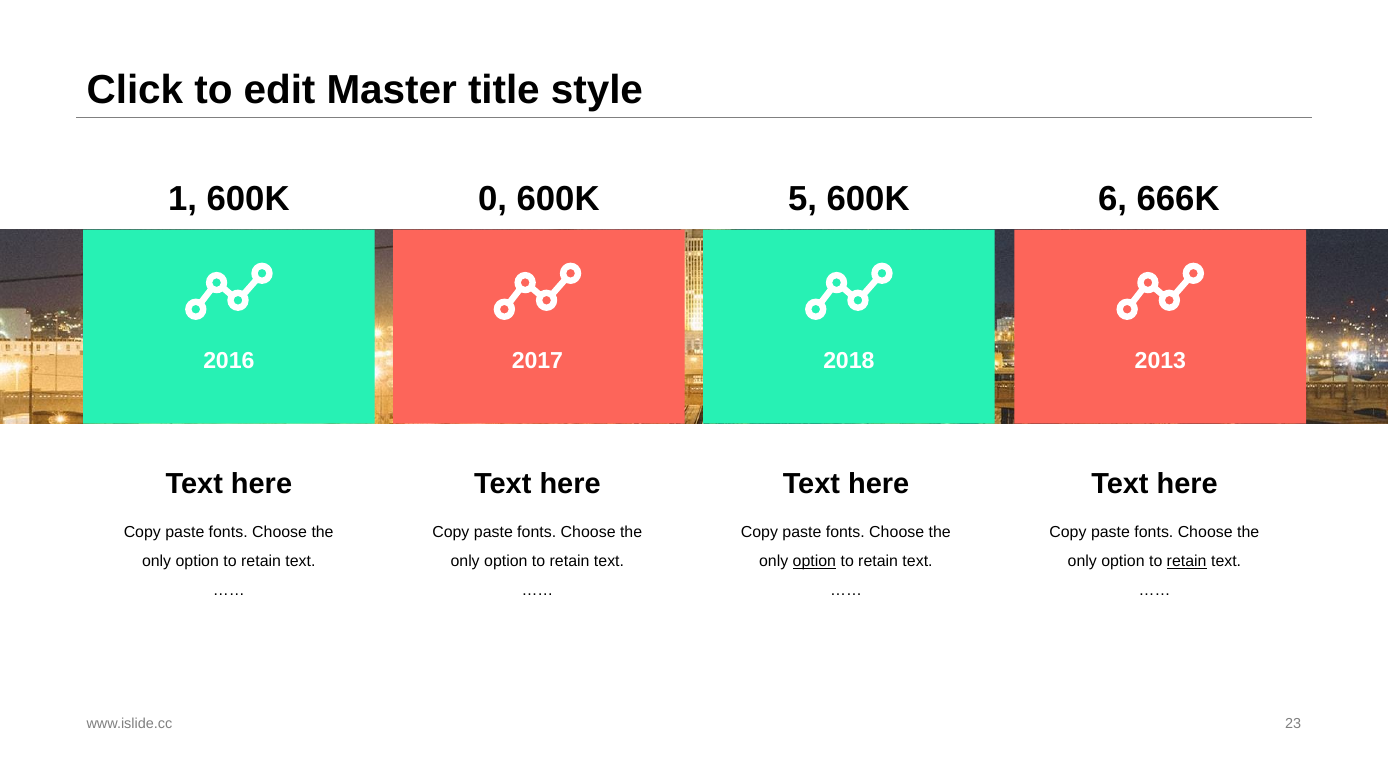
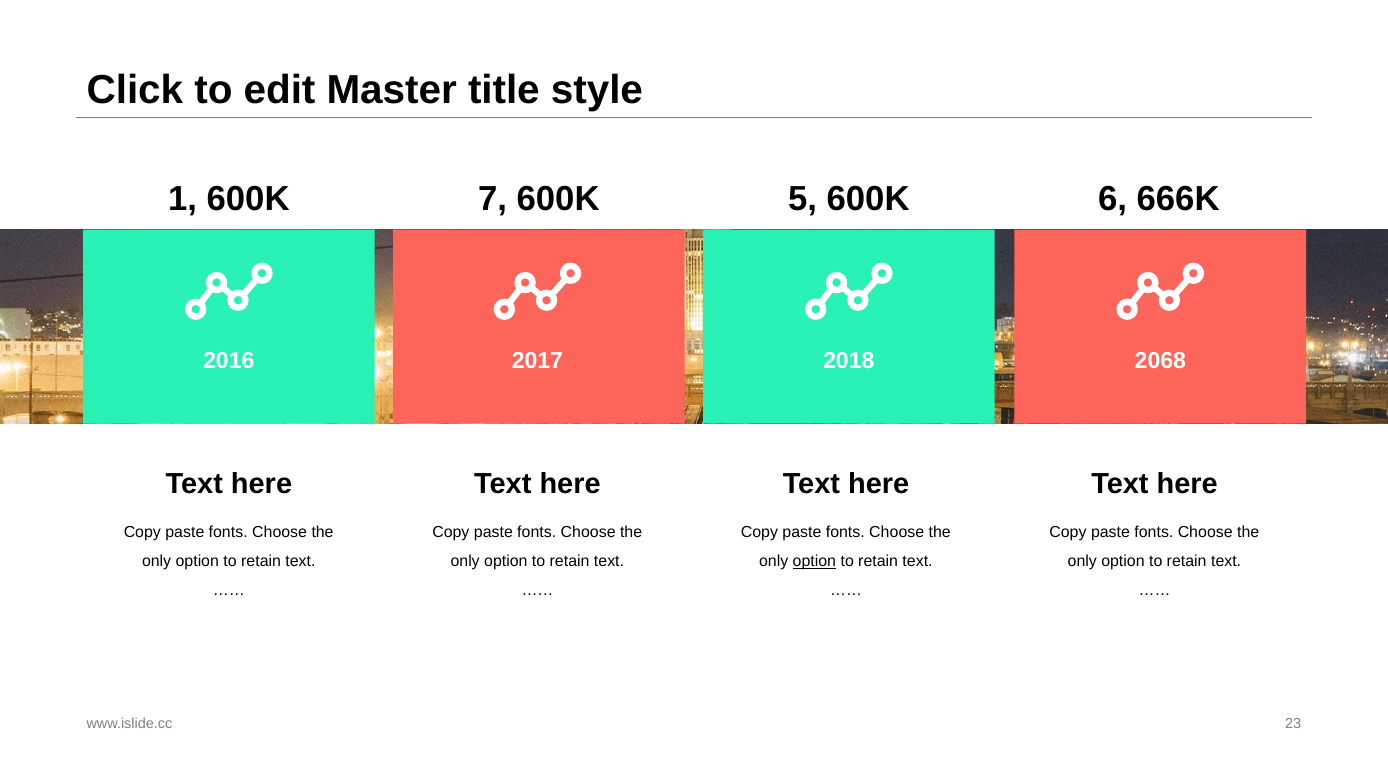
0: 0 -> 7
2013: 2013 -> 2068
retain at (1187, 561) underline: present -> none
